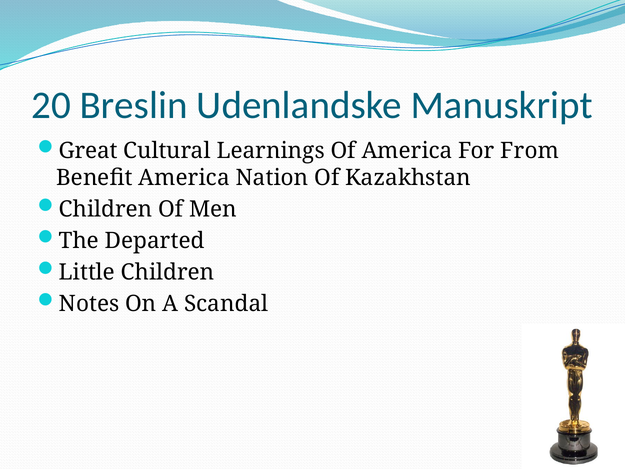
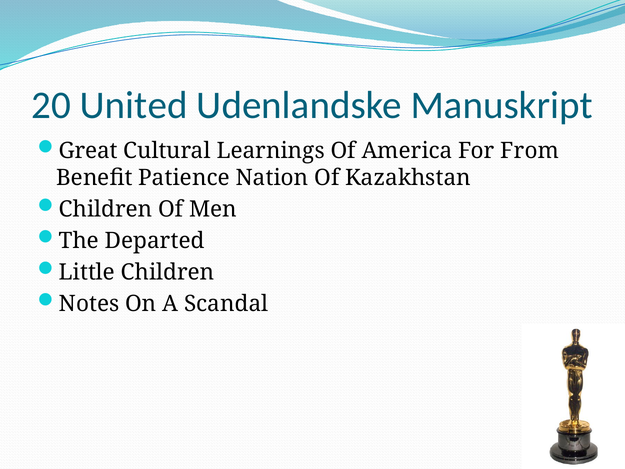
Breslin: Breslin -> United
Benefit America: America -> Patience
